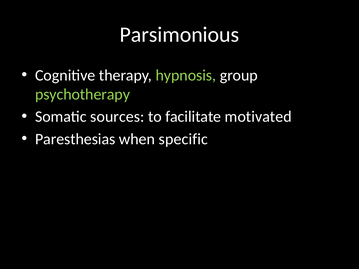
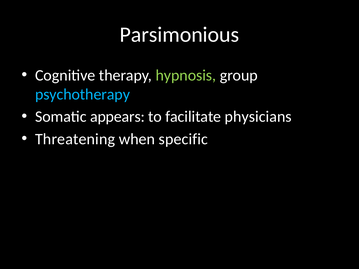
psychotherapy colour: light green -> light blue
sources: sources -> appears
motivated: motivated -> physicians
Paresthesias: Paresthesias -> Threatening
